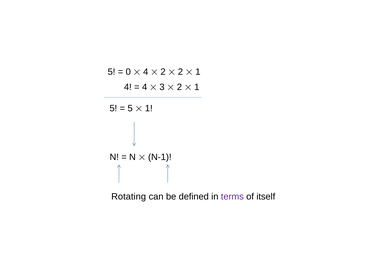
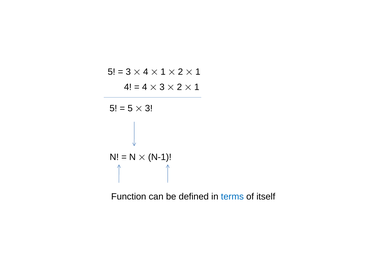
0 at (128, 72): 0 -> 3
2 at (163, 72): 2 -> 1
1 at (149, 109): 1 -> 3
Rotating: Rotating -> Function
terms colour: purple -> blue
